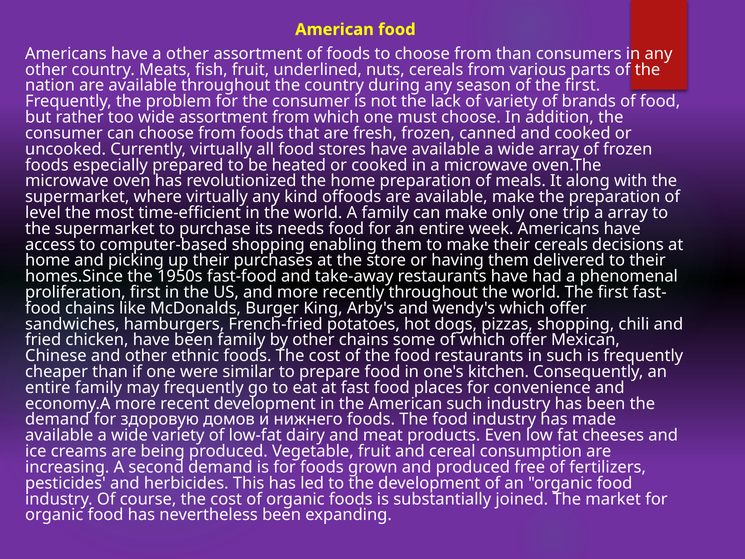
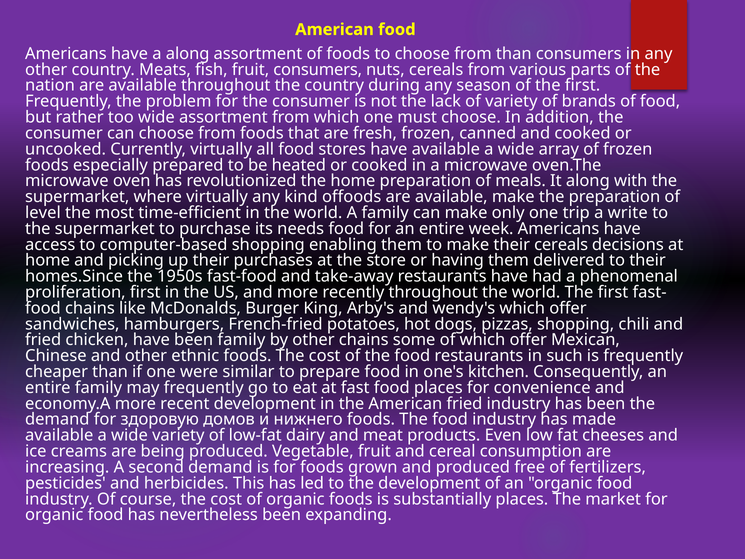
a other: other -> along
fruit underlined: underlined -> consumers
a array: array -> write
American such: such -> fried
substantially joined: joined -> places
